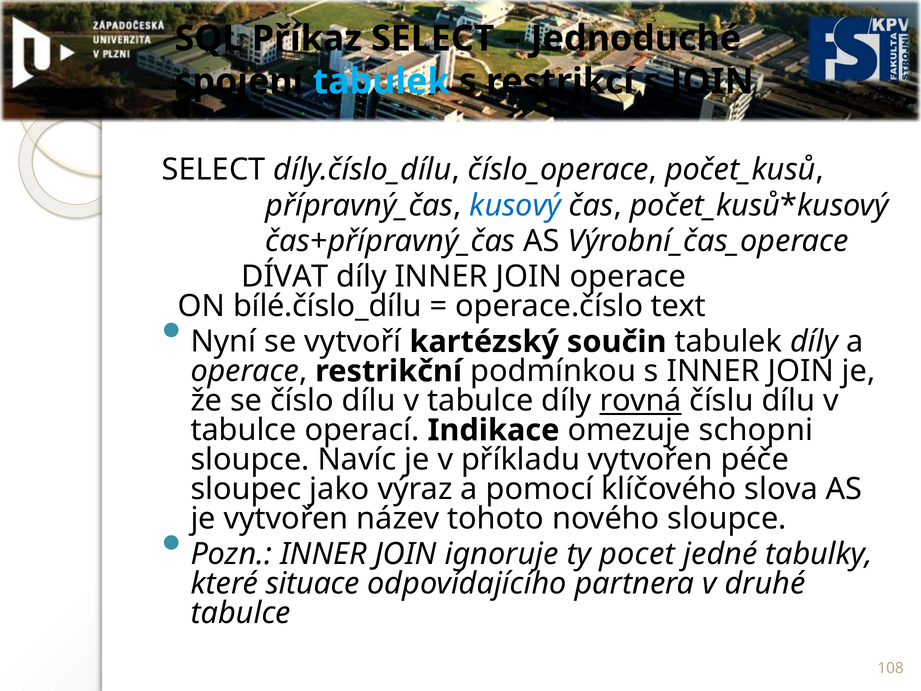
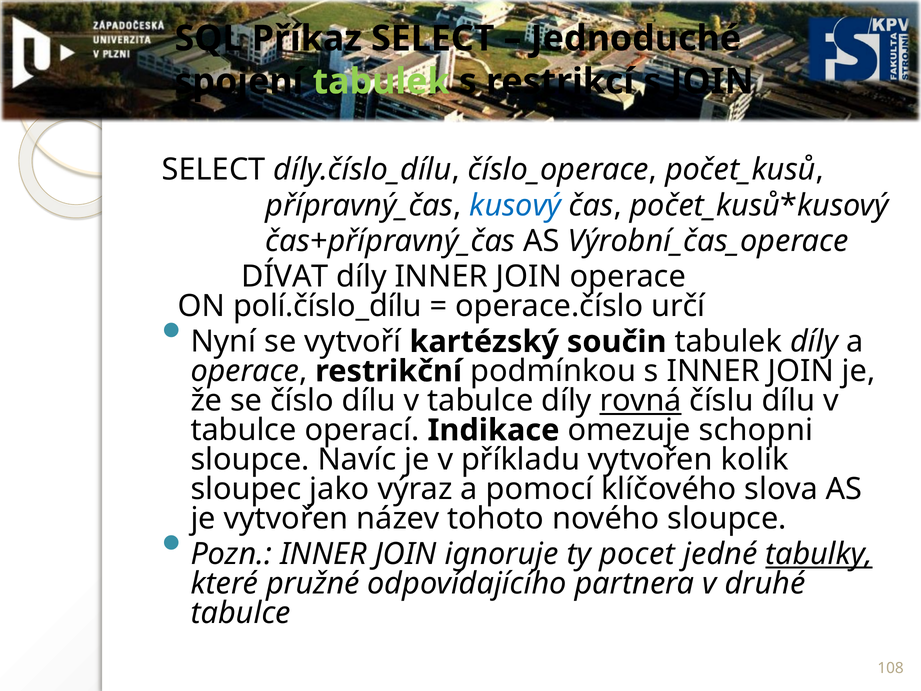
tabulek at (381, 82) colour: light blue -> light green
bílé.číslo_dílu: bílé.číslo_dílu -> polí.číslo_dílu
text: text -> určí
péče: péče -> kolik
tabulky underline: none -> present
situace: situace -> pružné
